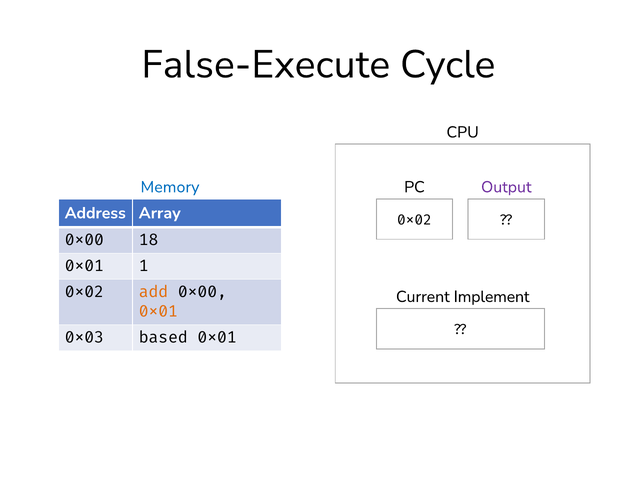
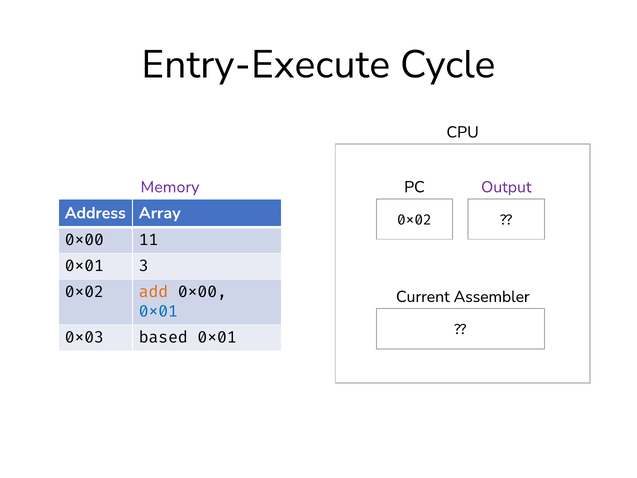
False-Execute: False-Execute -> Entry-Execute
Memory colour: blue -> purple
18: 18 -> 11
1: 1 -> 3
Implement: Implement -> Assembler
0x01 at (158, 311) colour: orange -> blue
